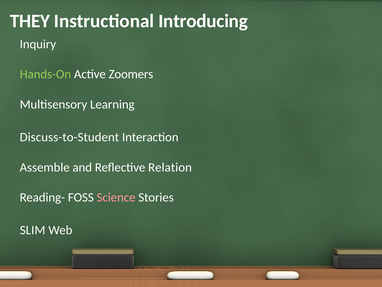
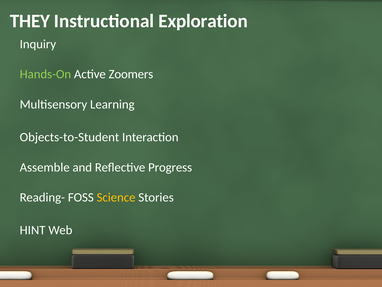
Introducing: Introducing -> Exploration
Discuss-to-Student: Discuss-to-Student -> Objects-to-Student
Relation: Relation -> Progress
Science colour: pink -> yellow
SLIM: SLIM -> HINT
